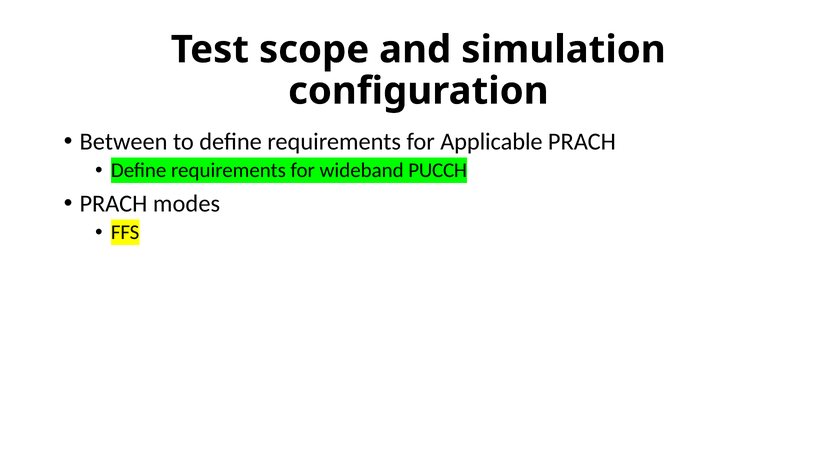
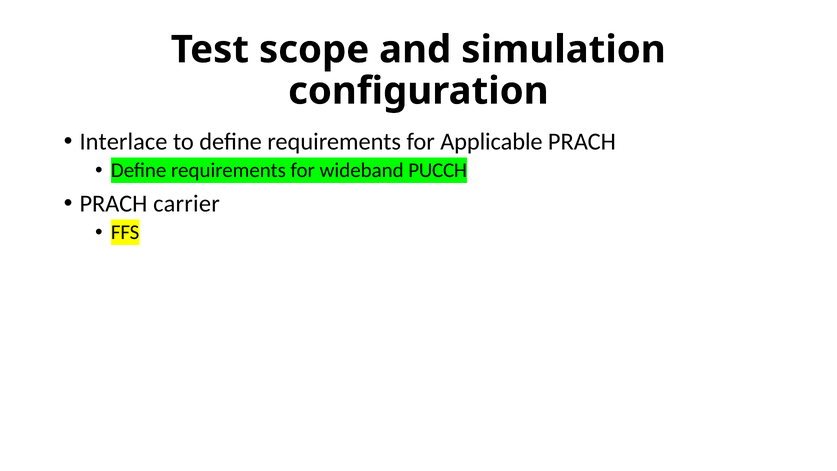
Between: Between -> Interlace
modes: modes -> carrier
